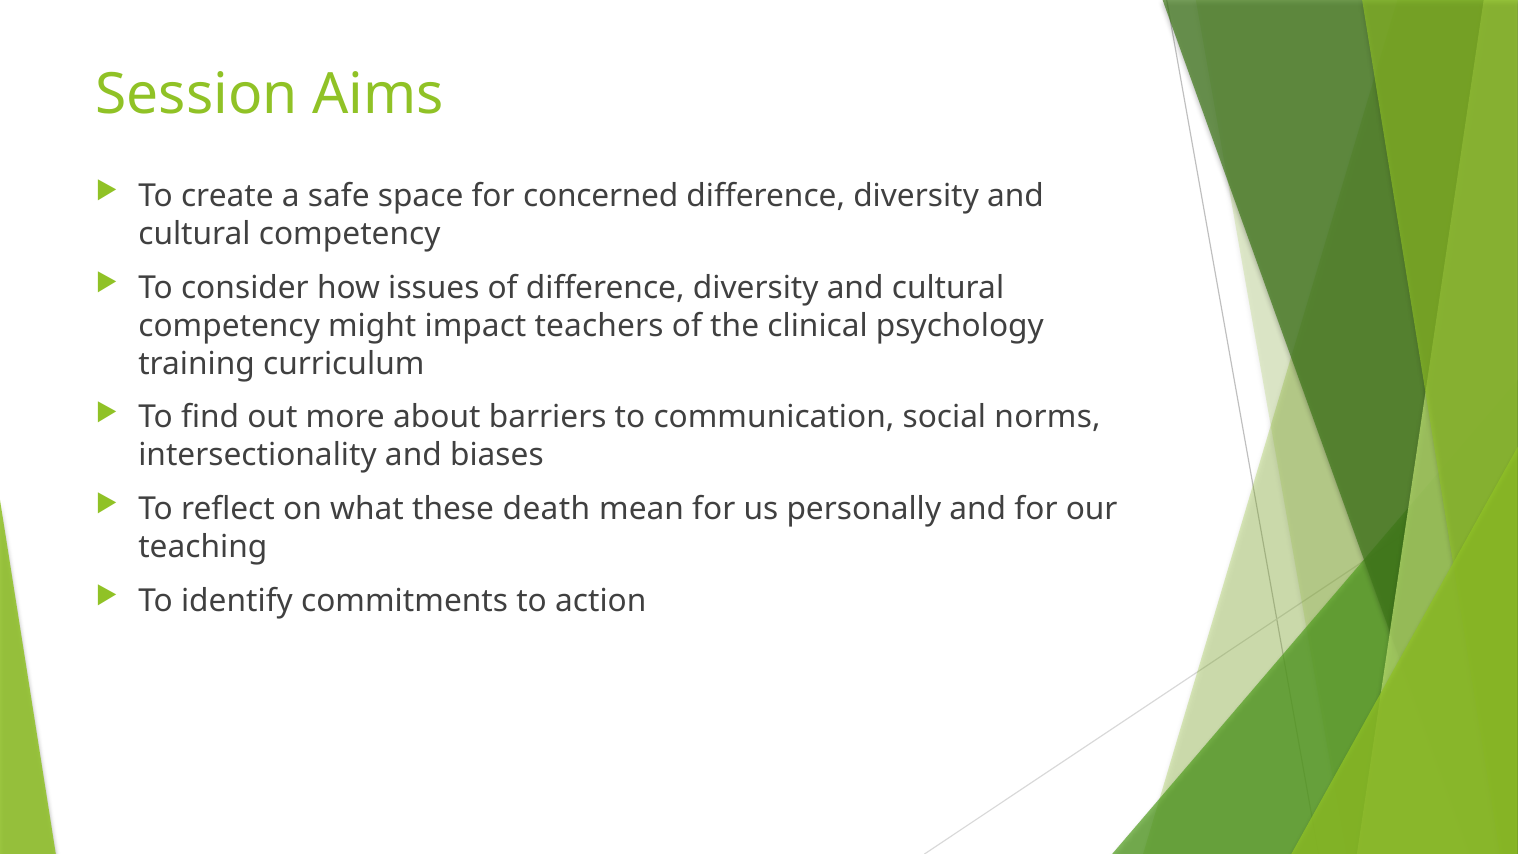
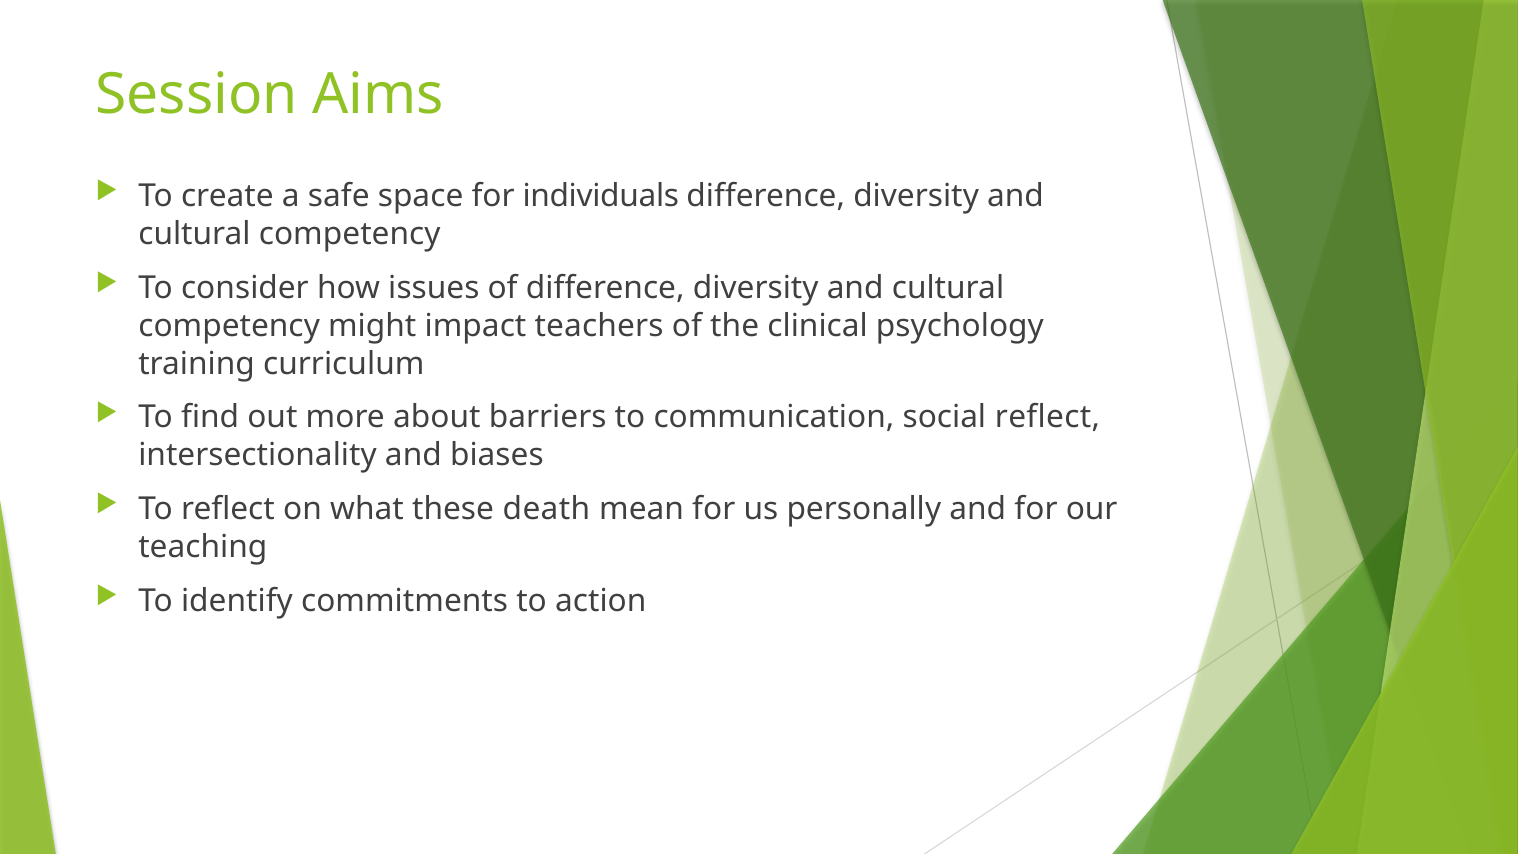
concerned: concerned -> individuals
social norms: norms -> reflect
